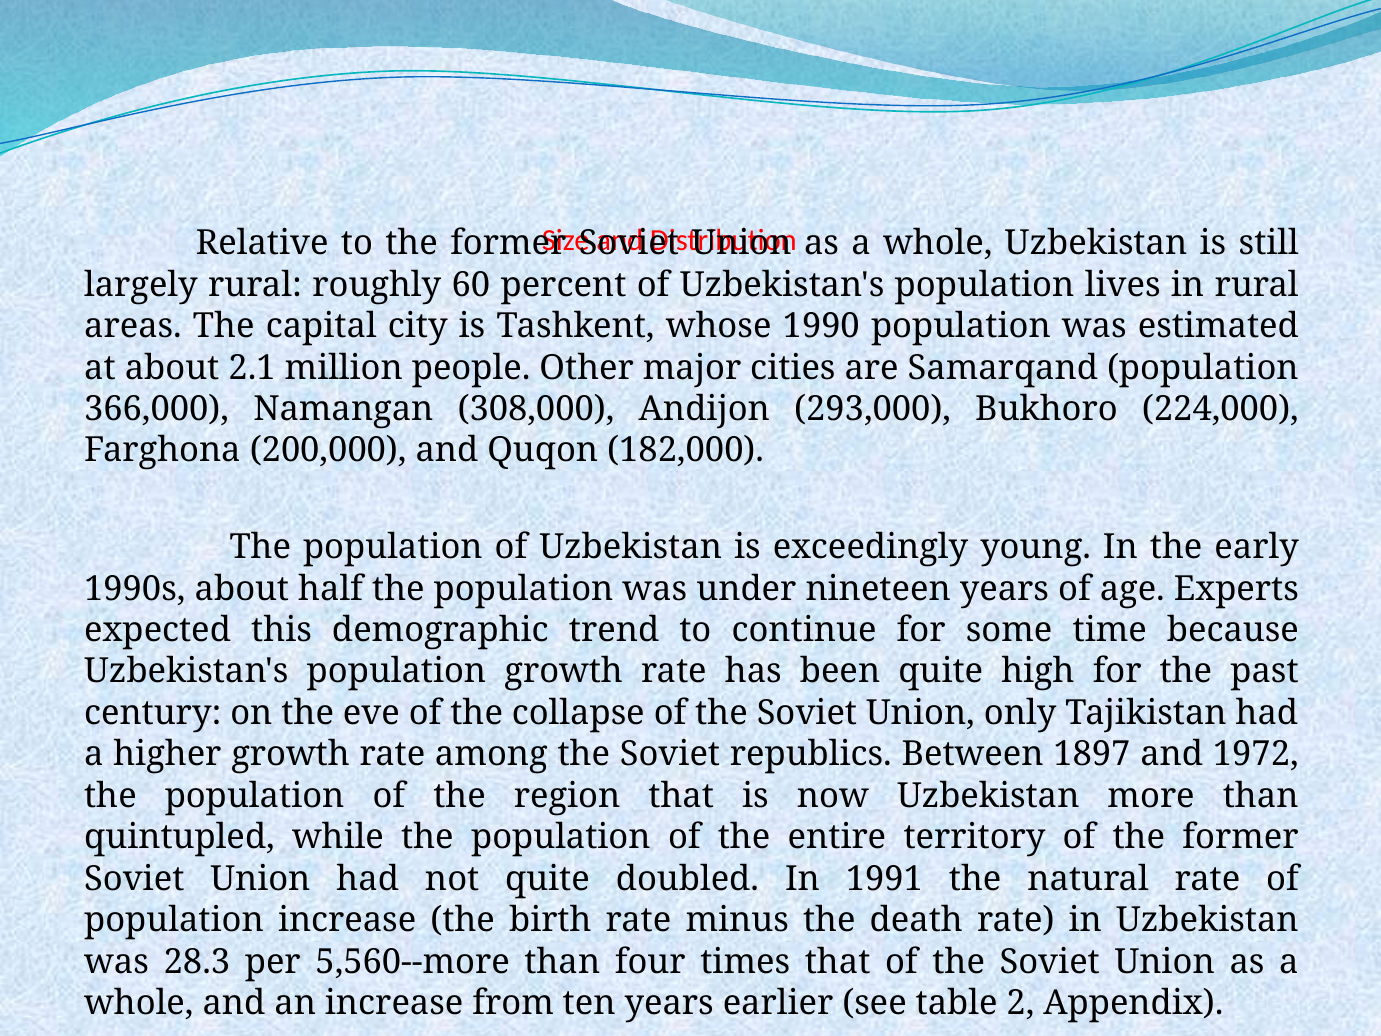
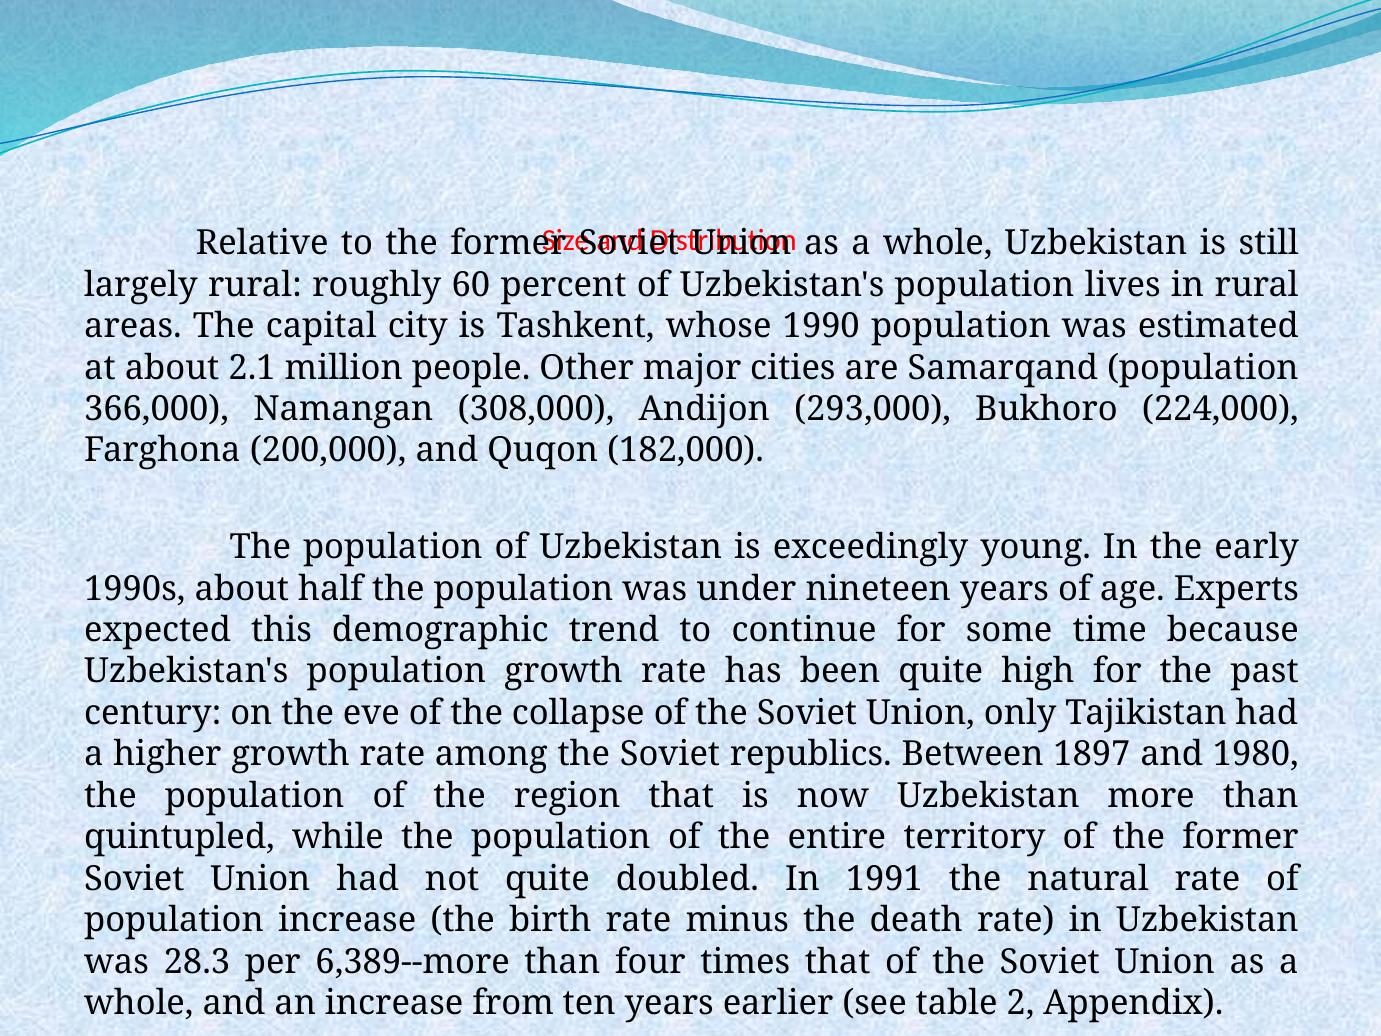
1972: 1972 -> 1980
5,560--more: 5,560--more -> 6,389--more
